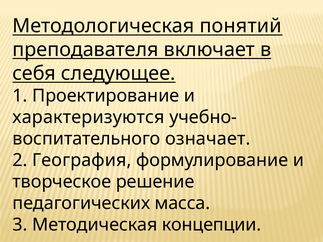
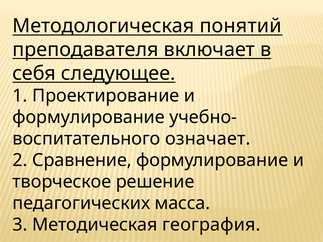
характеризуются at (88, 117): характеризуются -> формулирование
География: География -> Сравнение
концепции: концепции -> география
